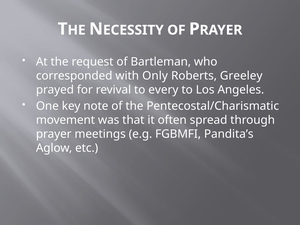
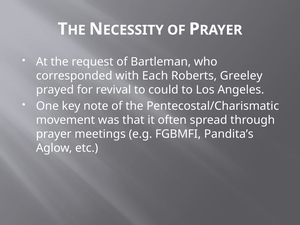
Only: Only -> Each
every: every -> could
